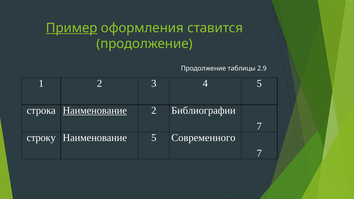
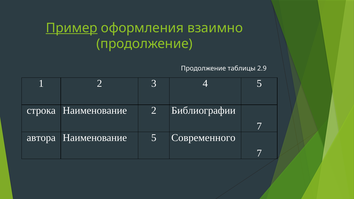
ставится: ставится -> взаимно
Наименование at (95, 111) underline: present -> none
строку: строку -> автора
